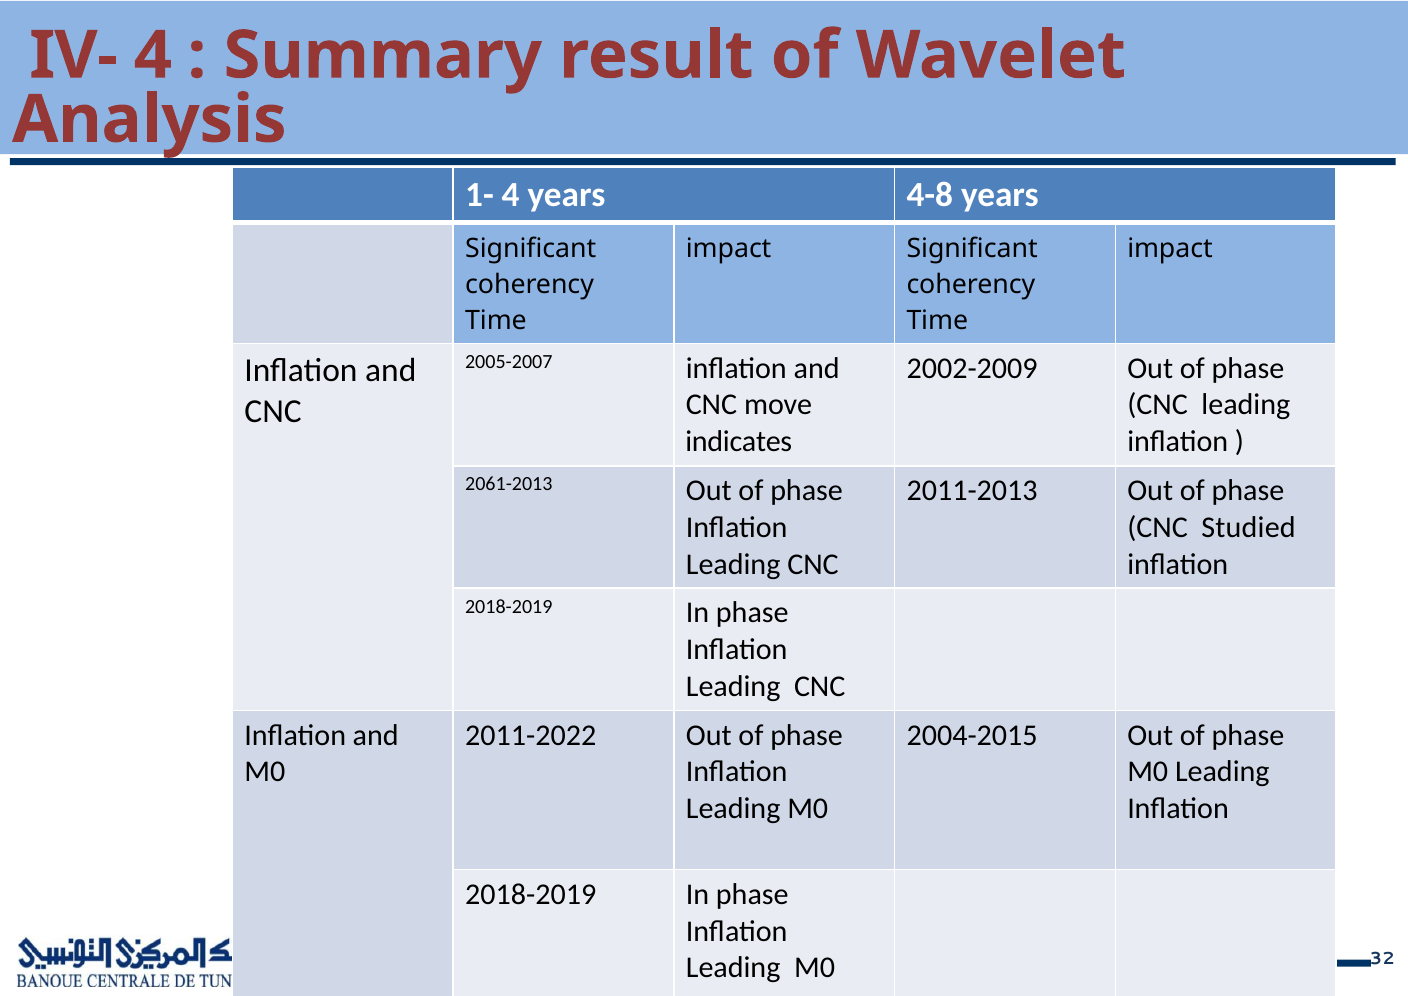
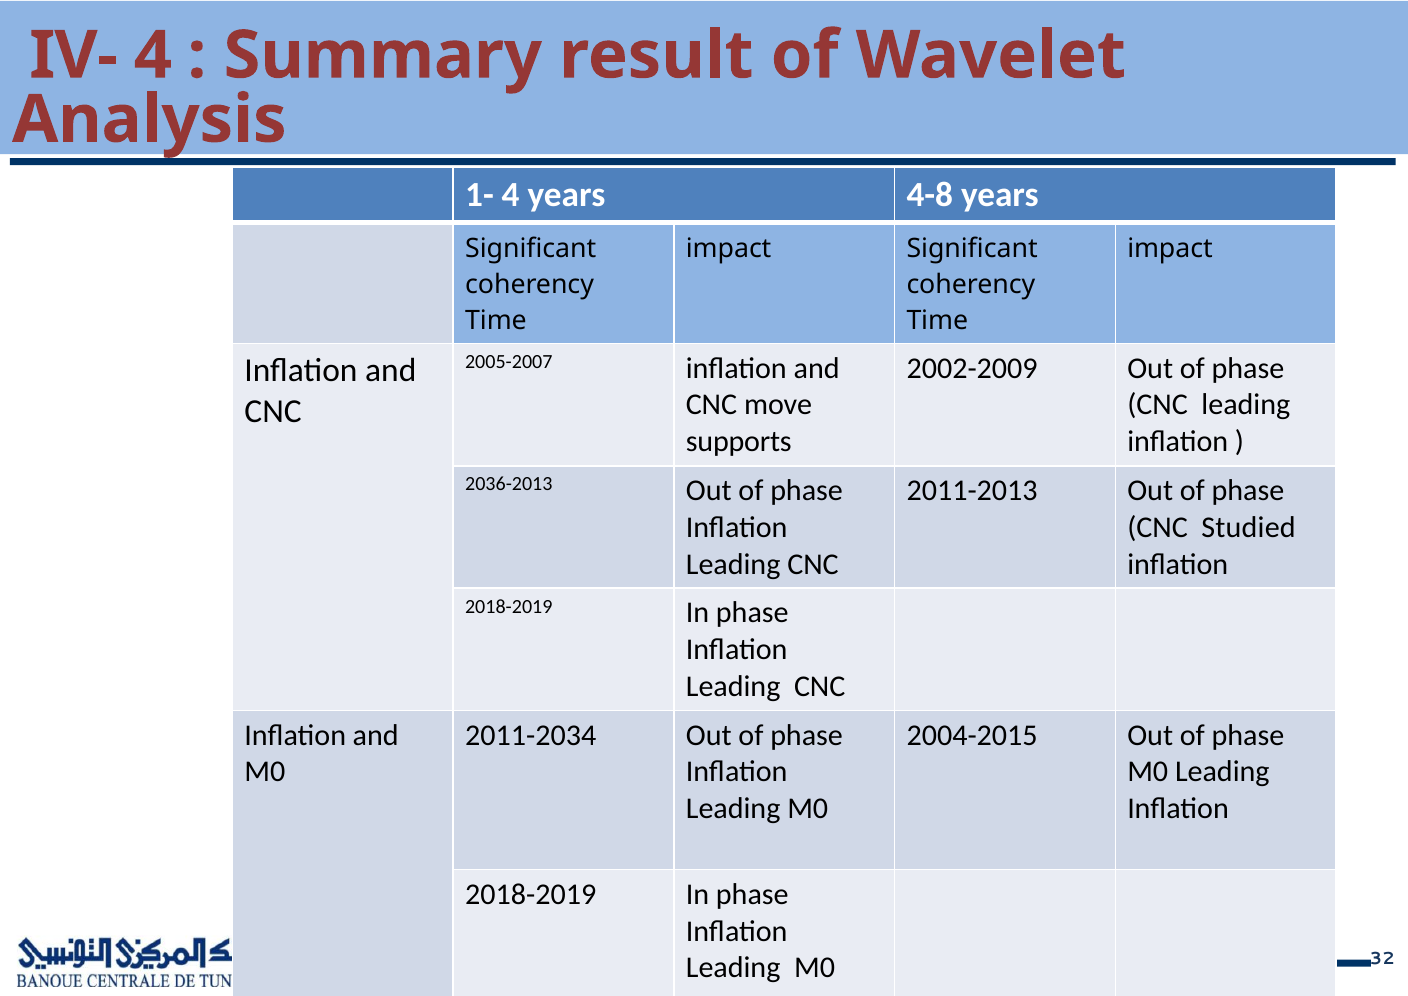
indicates: indicates -> supports
2061-2013: 2061-2013 -> 2036-2013
2011-2022: 2011-2022 -> 2011-2034
